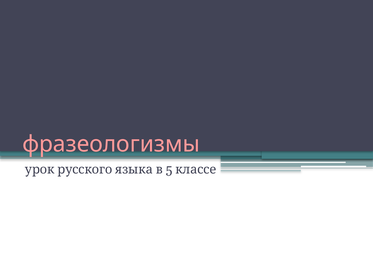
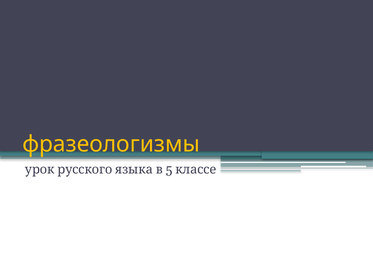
фразеологизмы colour: pink -> yellow
